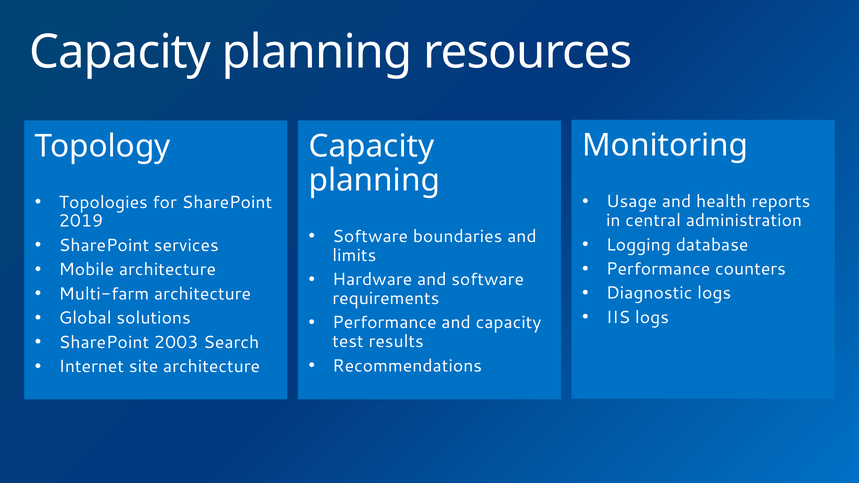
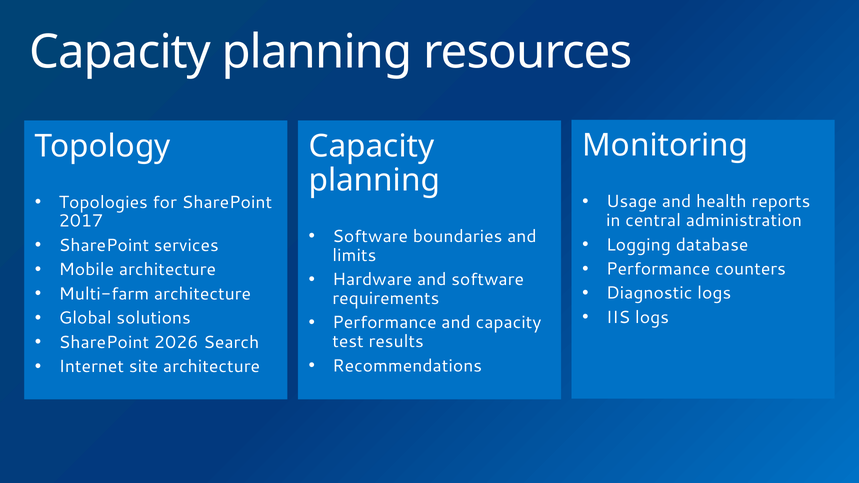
2019: 2019 -> 2017
2003: 2003 -> 2026
